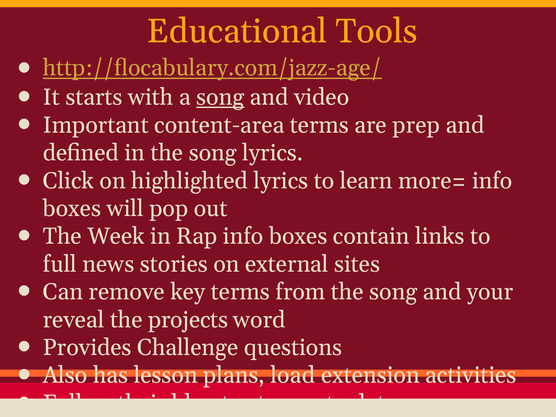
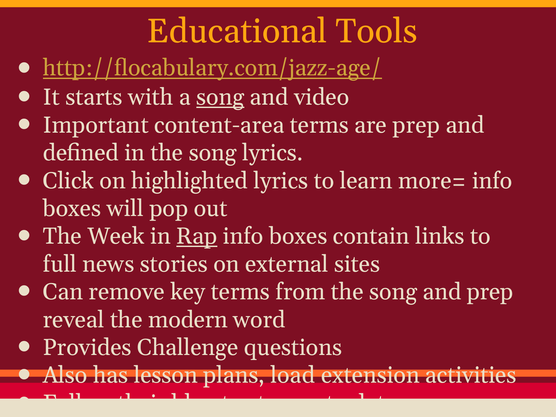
Rap underline: none -> present
and your: your -> prep
projects: projects -> modern
